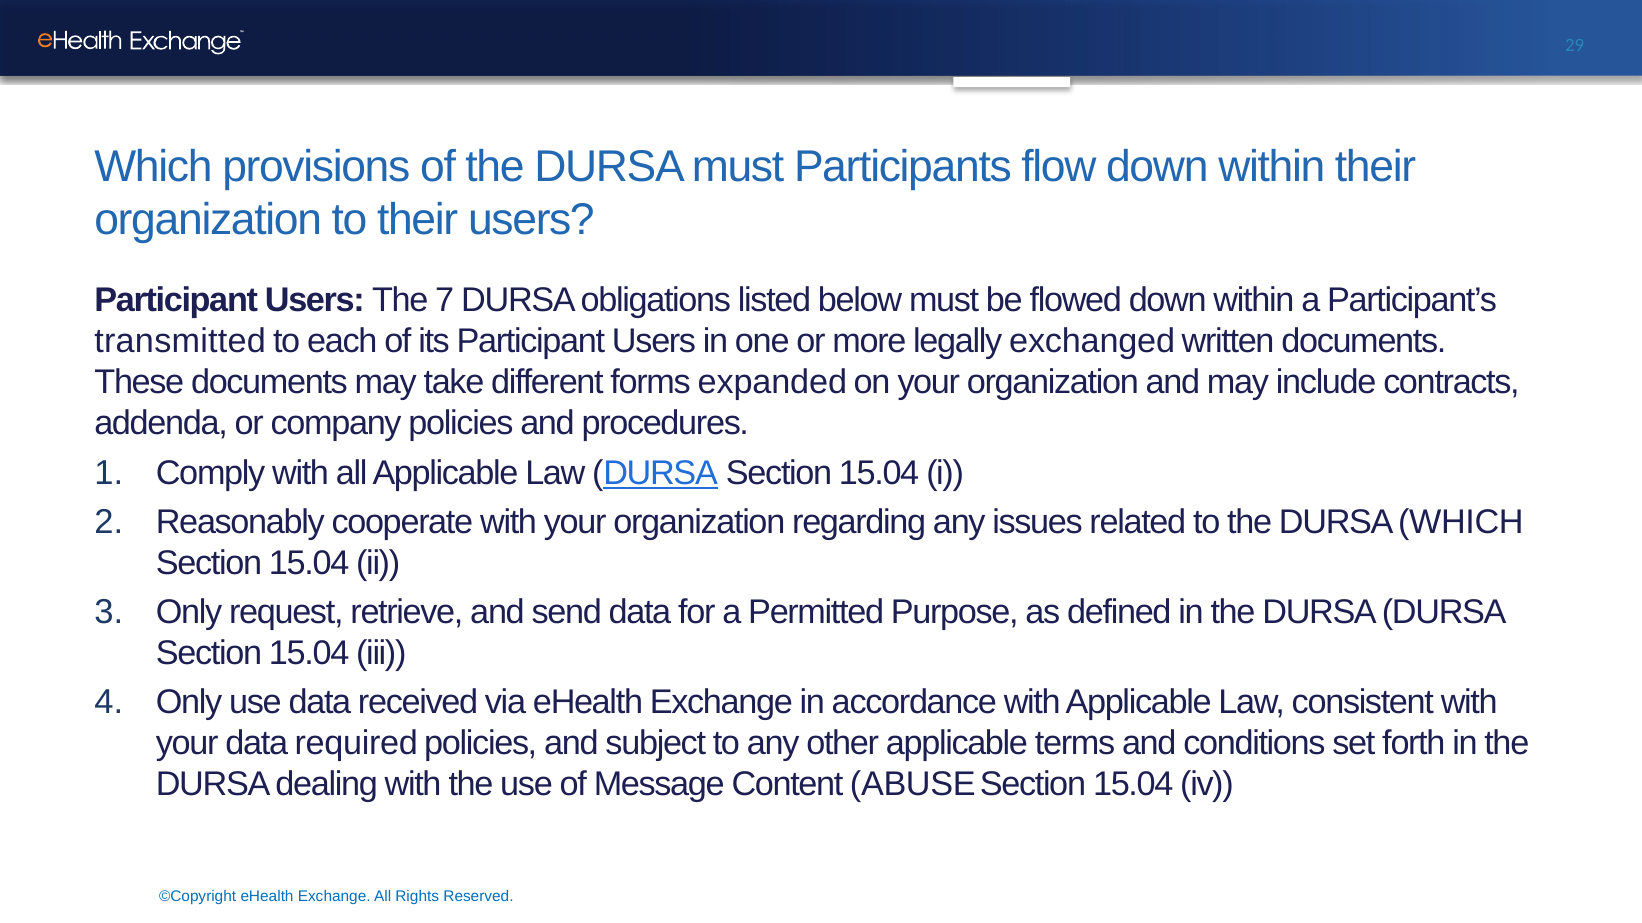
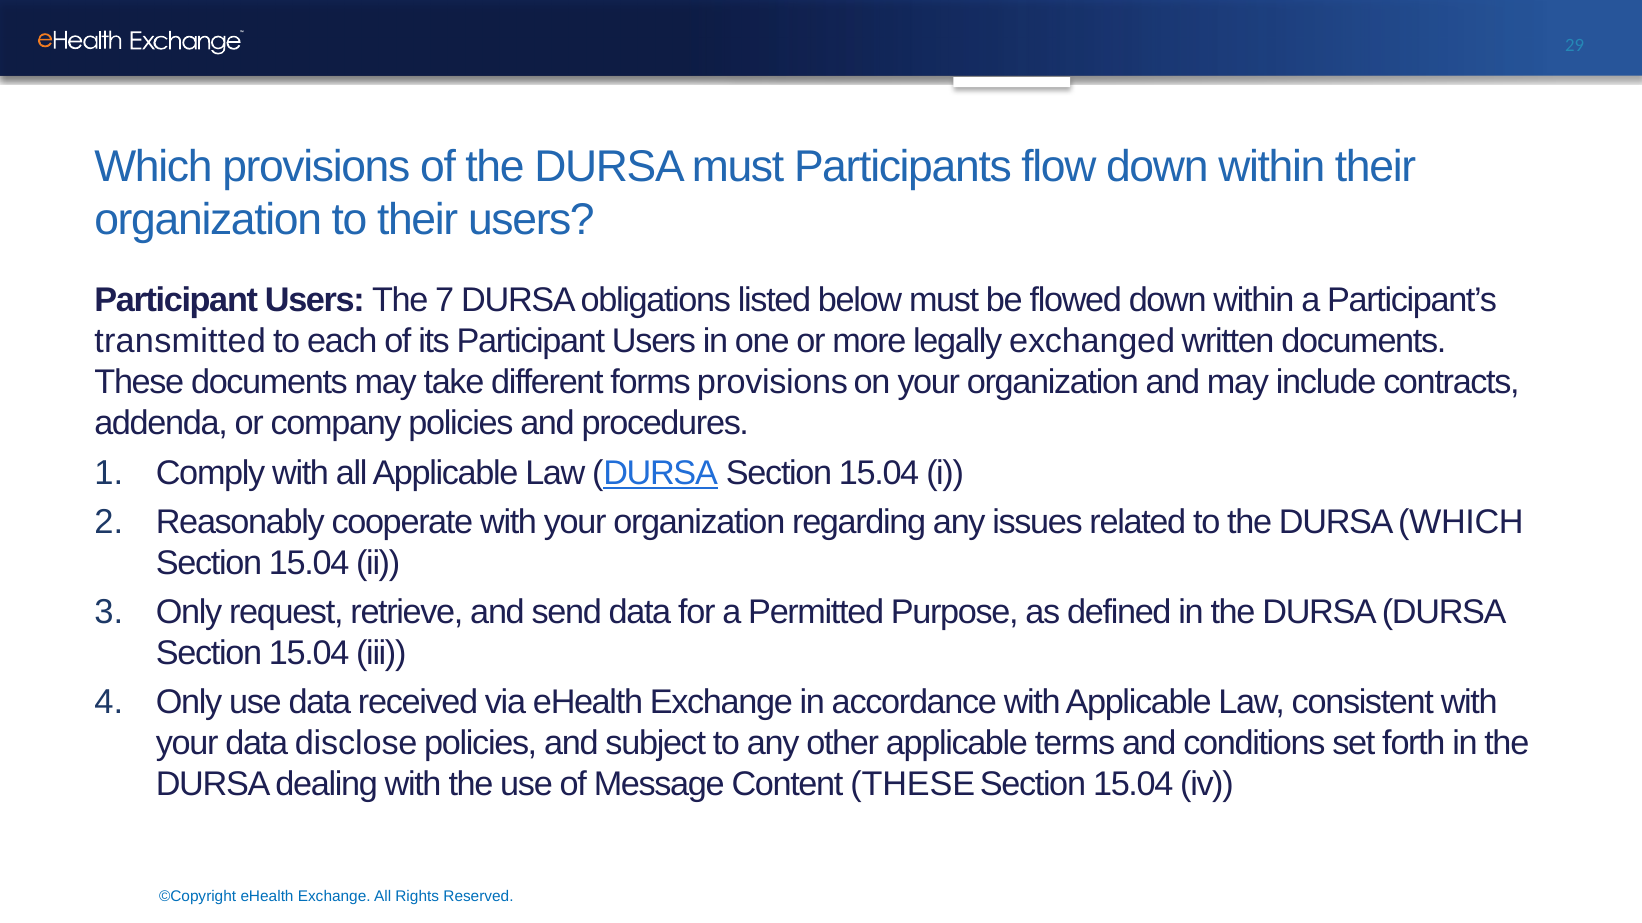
forms expanded: expanded -> provisions
required: required -> disclose
Content ABUSE: ABUSE -> THESE
